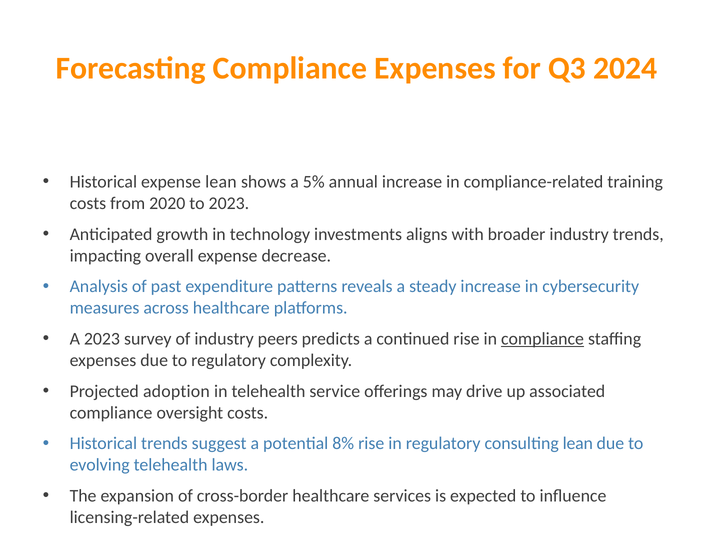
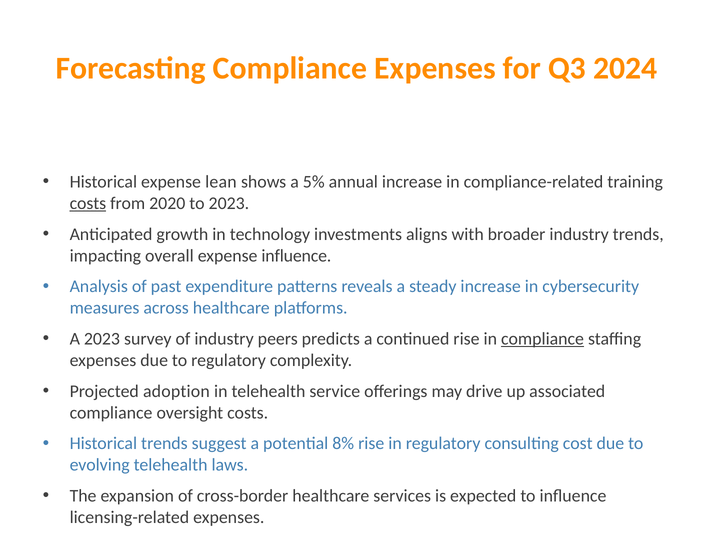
costs at (88, 204) underline: none -> present
expense decrease: decrease -> influence
consulting lean: lean -> cost
